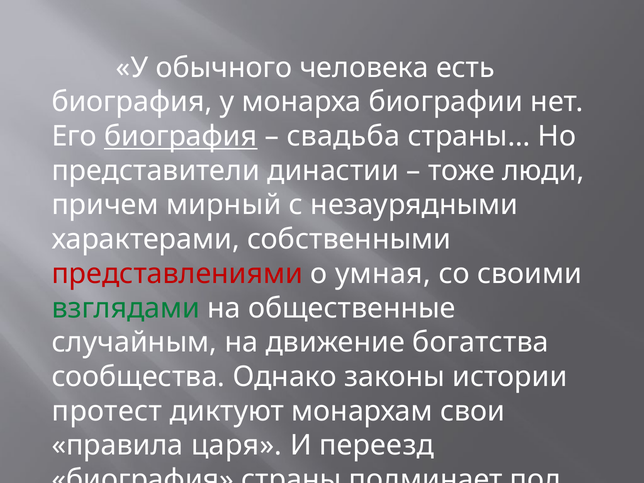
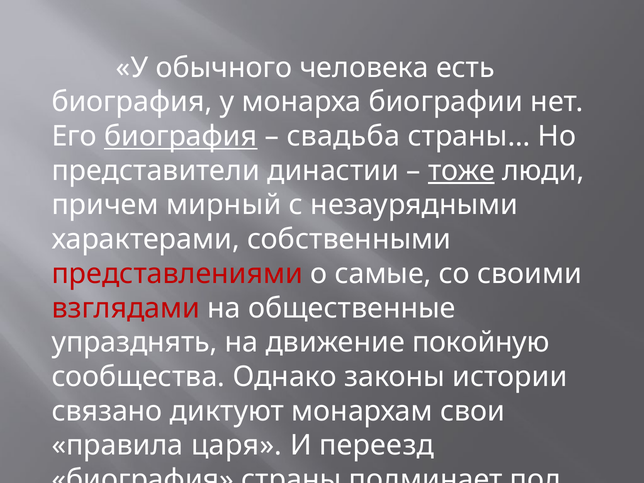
тоже underline: none -> present
умная: умная -> самые
взглядами colour: green -> red
случайным: случайным -> упразднять
богатства: богатства -> покойную
протест: протест -> связано
